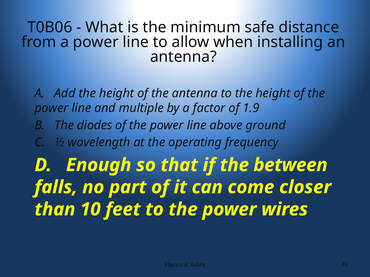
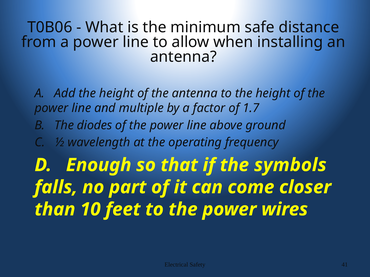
1.9: 1.9 -> 1.7
between: between -> symbols
